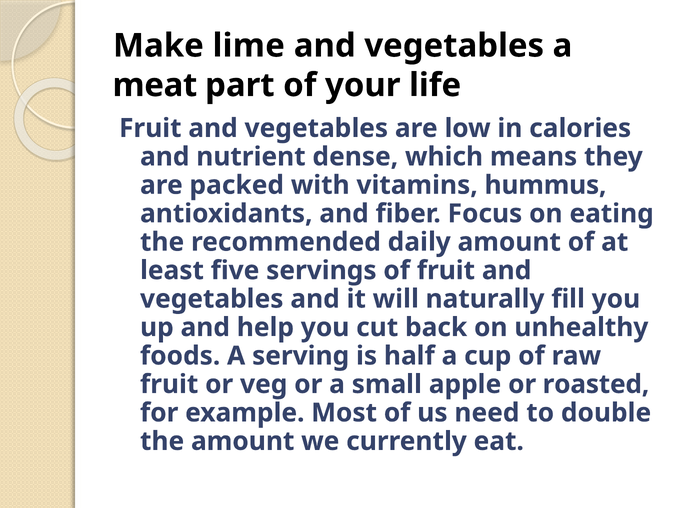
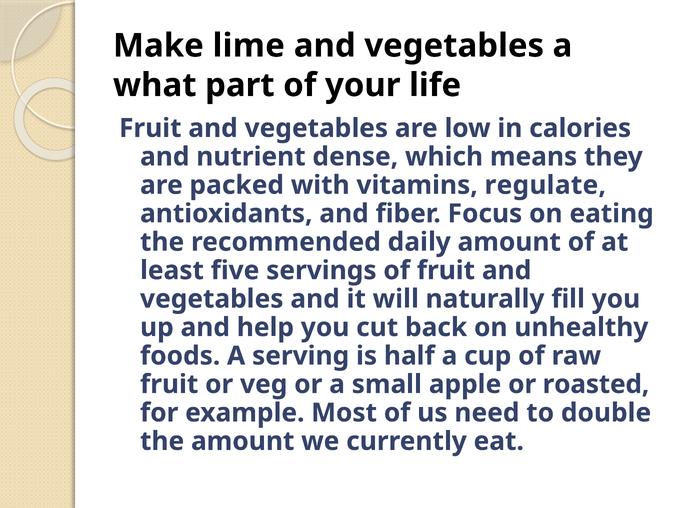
meat: meat -> what
hummus: hummus -> regulate
